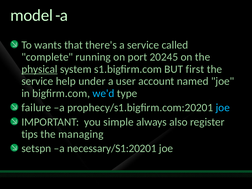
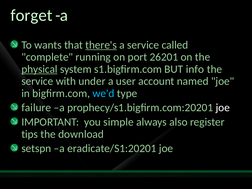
model: model -> forget
there's underline: none -> present
20245: 20245 -> 26201
first: first -> info
help: help -> with
joe at (223, 108) colour: light blue -> white
managing: managing -> download
necessary/S1:20201: necessary/S1:20201 -> eradicate/S1:20201
